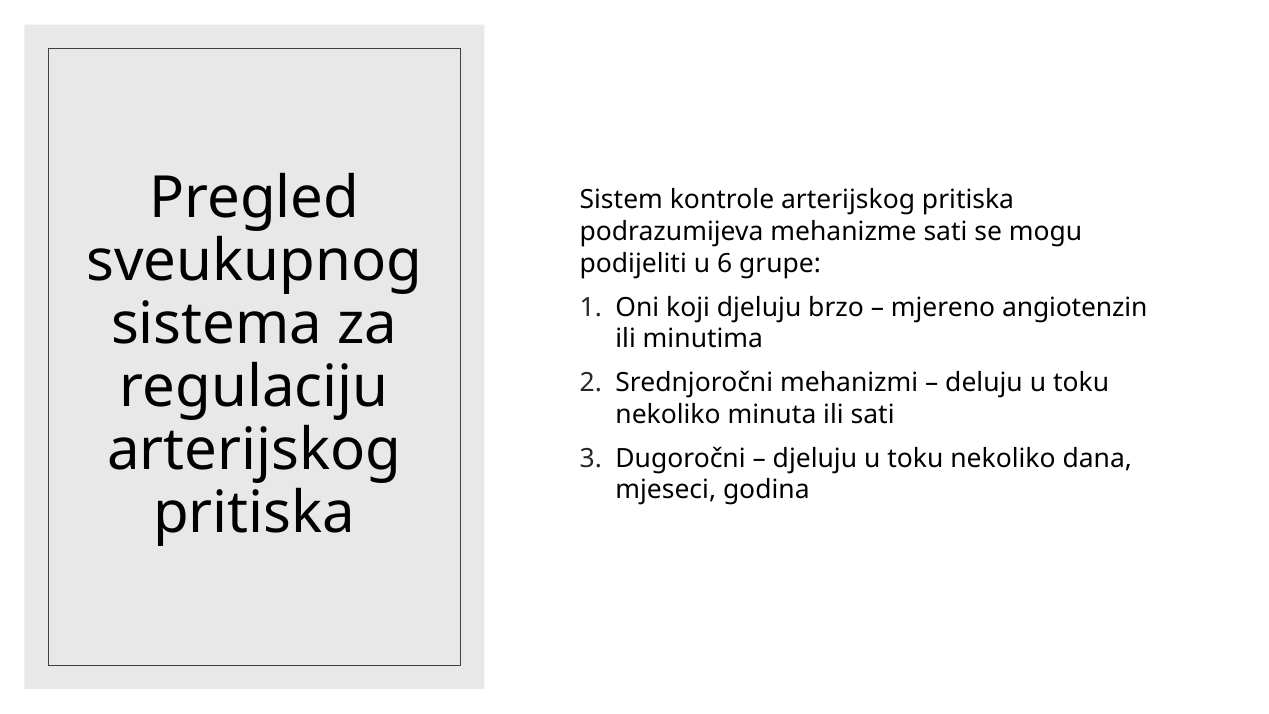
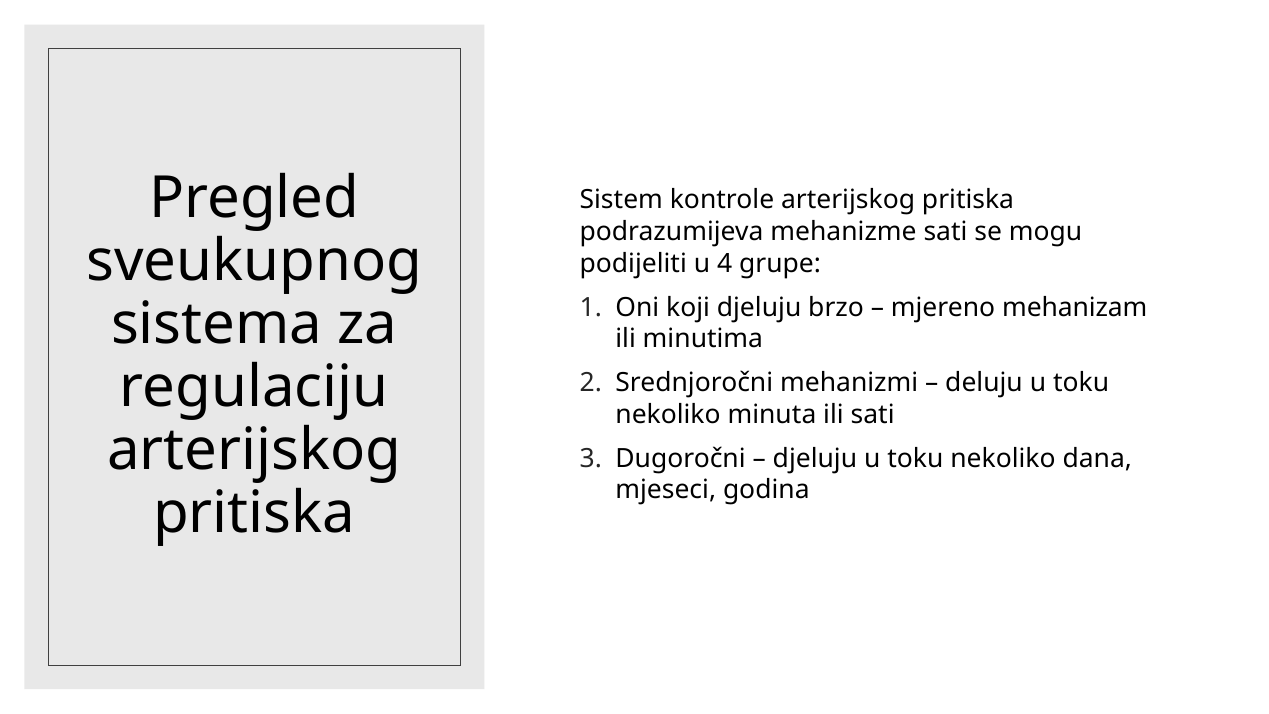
6: 6 -> 4
angiotenzin: angiotenzin -> mehanizam
